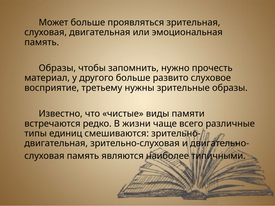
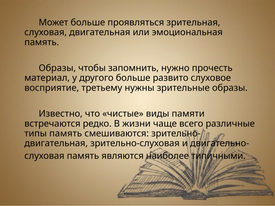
типы единиц: единиц -> память
